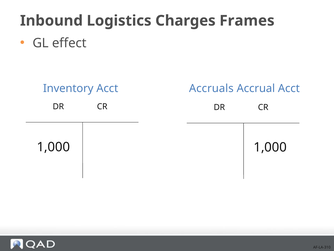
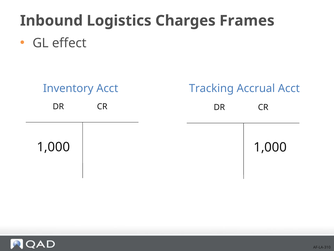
Accruals: Accruals -> Tracking
